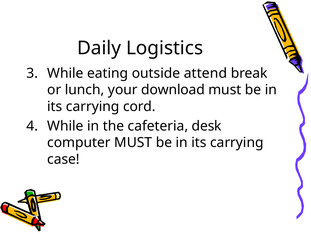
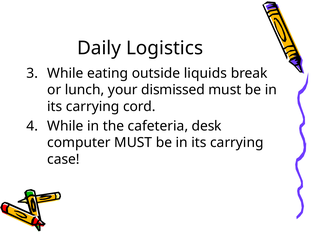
attend: attend -> liquids
download: download -> dismissed
